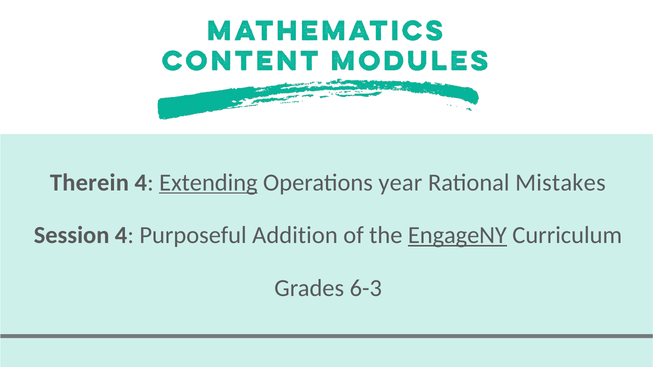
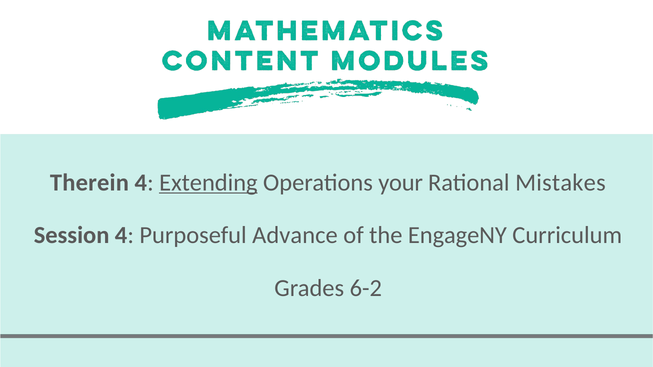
year: year -> your
Addition: Addition -> Advance
EngageNY underline: present -> none
6-3: 6-3 -> 6-2
